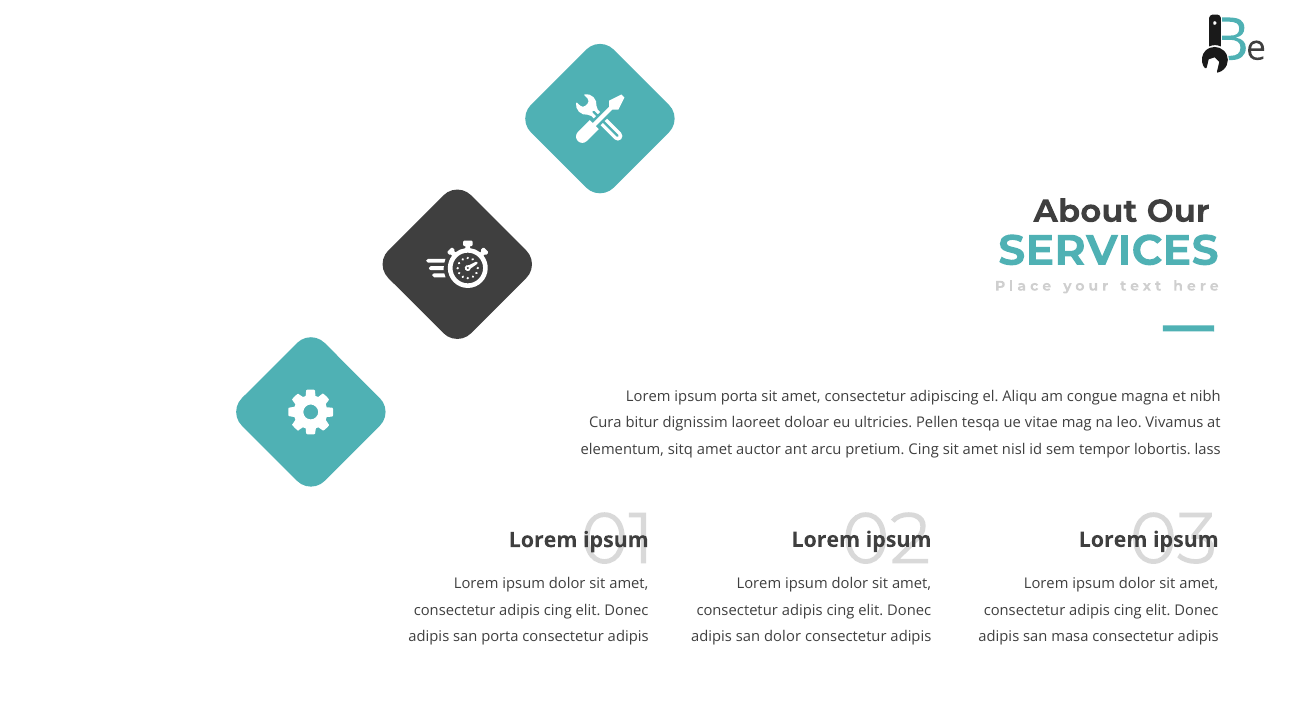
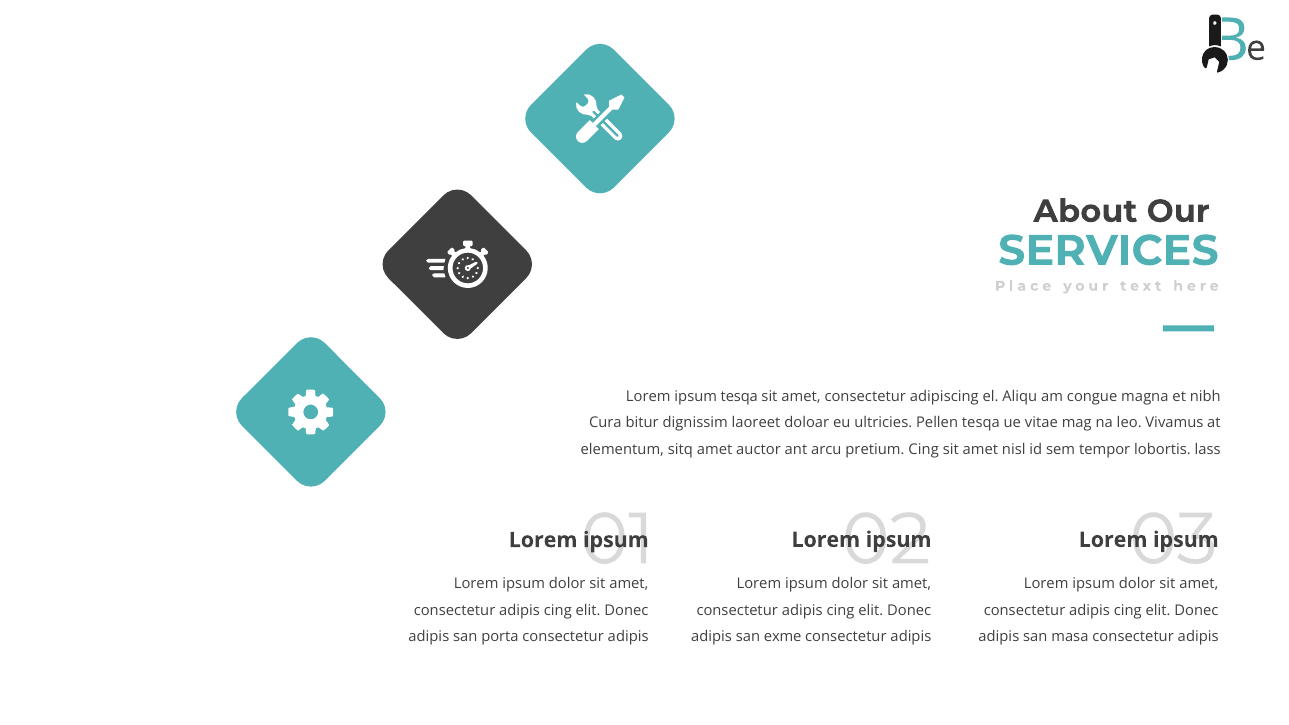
ipsum porta: porta -> tesqa
san dolor: dolor -> exme
